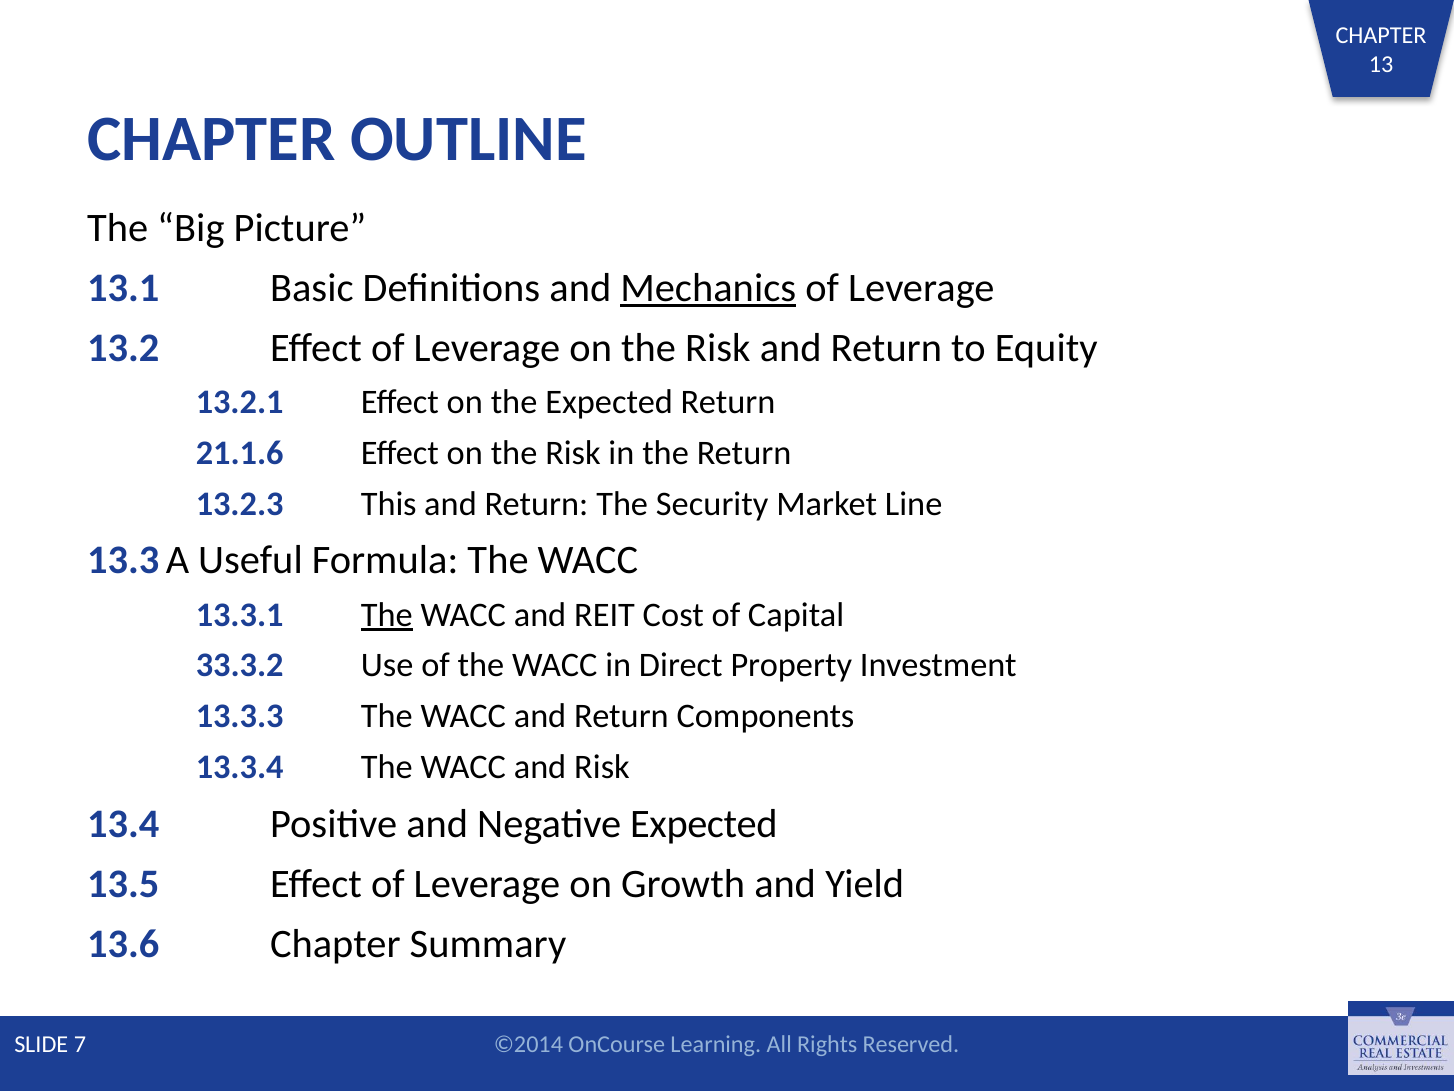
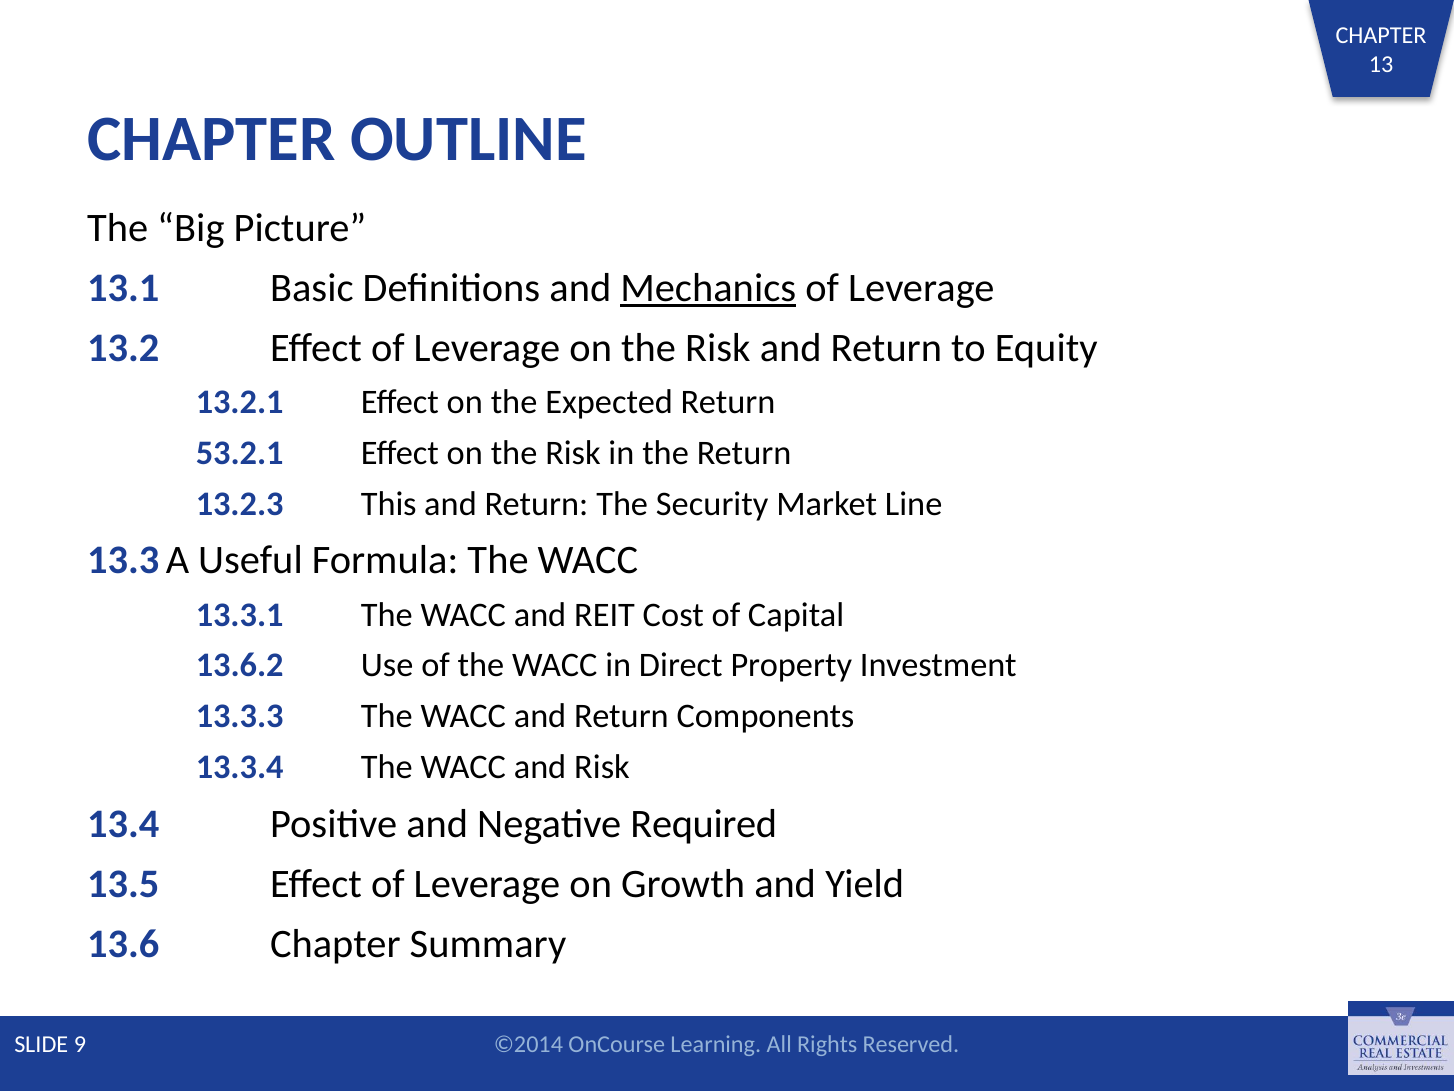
21.1.6: 21.1.6 -> 53.2.1
The at (387, 614) underline: present -> none
33.3.2: 33.3.2 -> 13.6.2
Negative Expected: Expected -> Required
7: 7 -> 9
